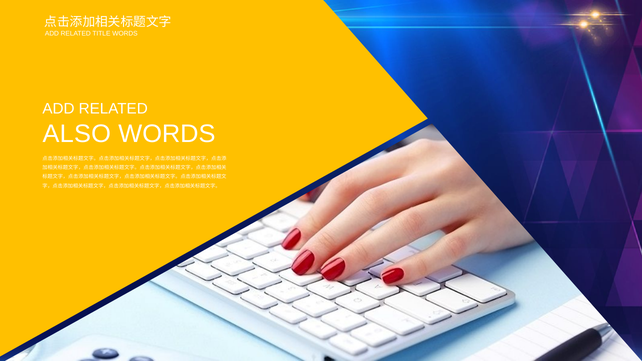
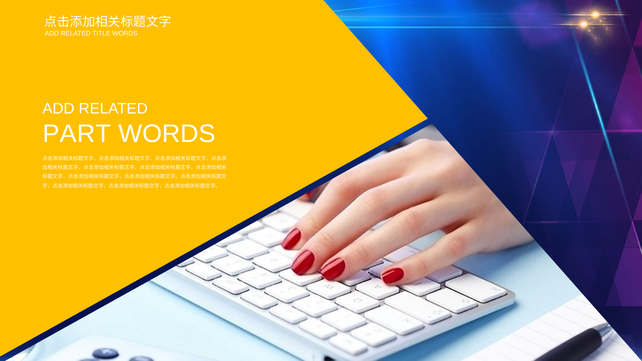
ALSO: ALSO -> PART
